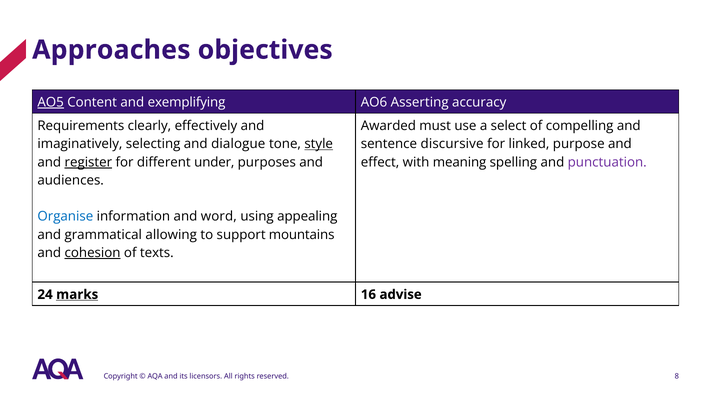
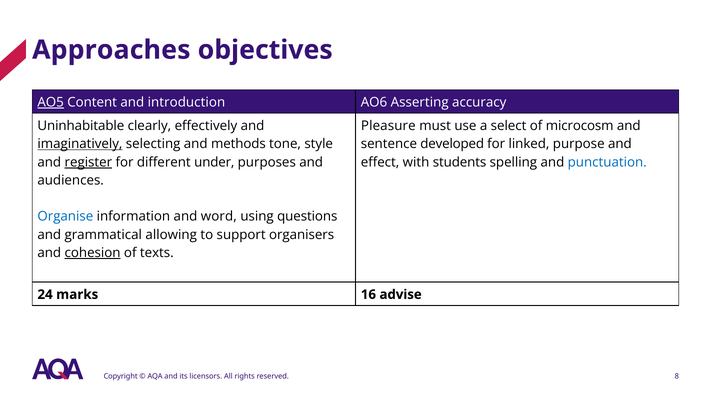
exemplifying: exemplifying -> introduction
Requirements: Requirements -> Uninhabitable
Awarded: Awarded -> Pleasure
compelling: compelling -> microcosm
imaginatively underline: none -> present
dialogue: dialogue -> methods
style underline: present -> none
discursive: discursive -> developed
meaning: meaning -> students
punctuation colour: purple -> blue
appealing: appealing -> questions
mountains: mountains -> organisers
marks underline: present -> none
